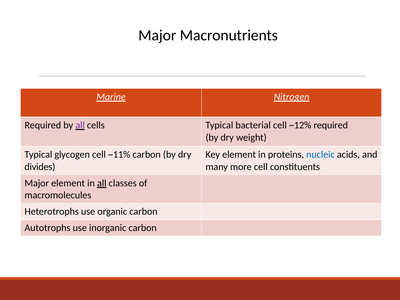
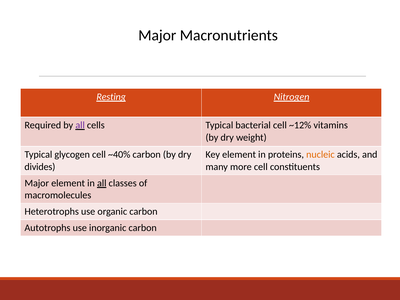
Marine: Marine -> Resting
~12% required: required -> vitamins
~11%: ~11% -> ~40%
nucleic colour: blue -> orange
